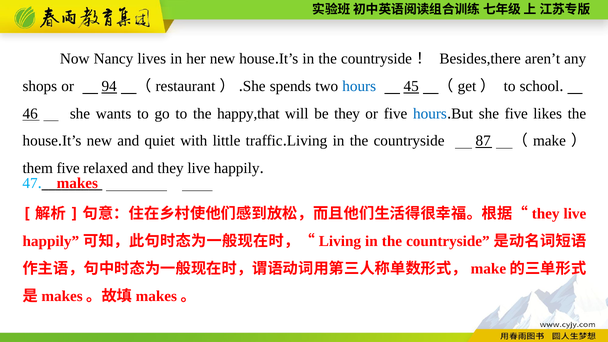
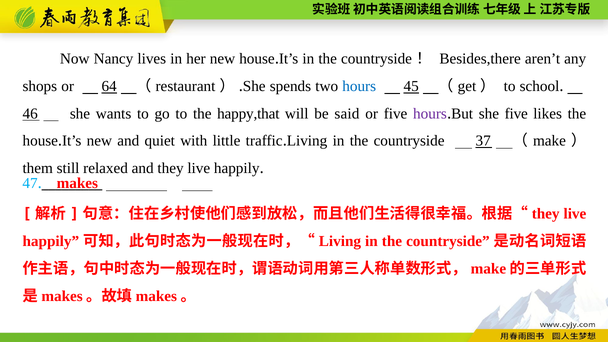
94: 94 -> 64
be they: they -> said
hours at (430, 114) colour: blue -> purple
87: 87 -> 37
them five: five -> still
